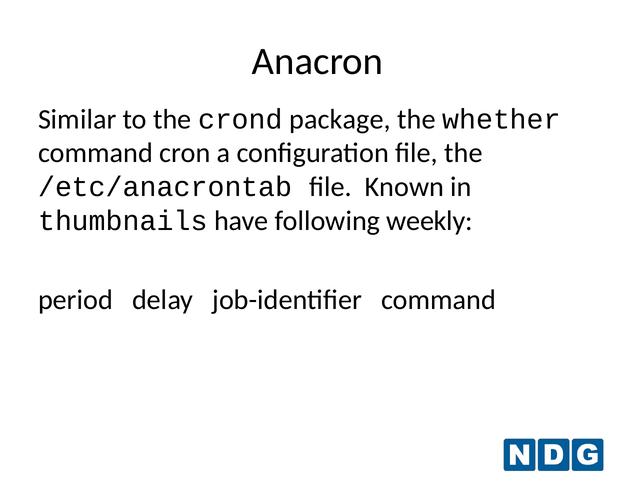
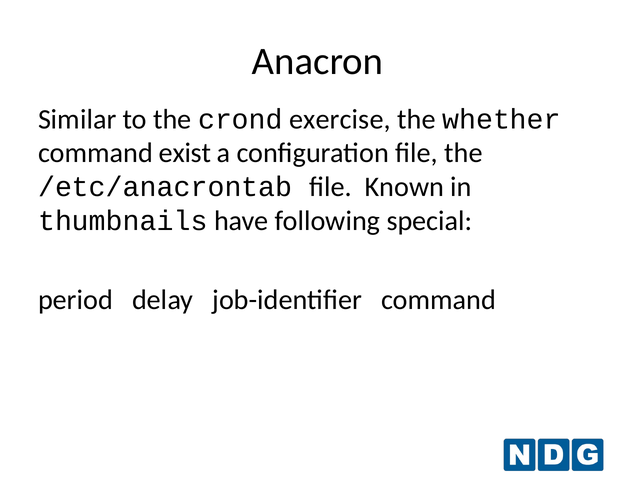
package: package -> exercise
cron: cron -> exist
weekly: weekly -> special
